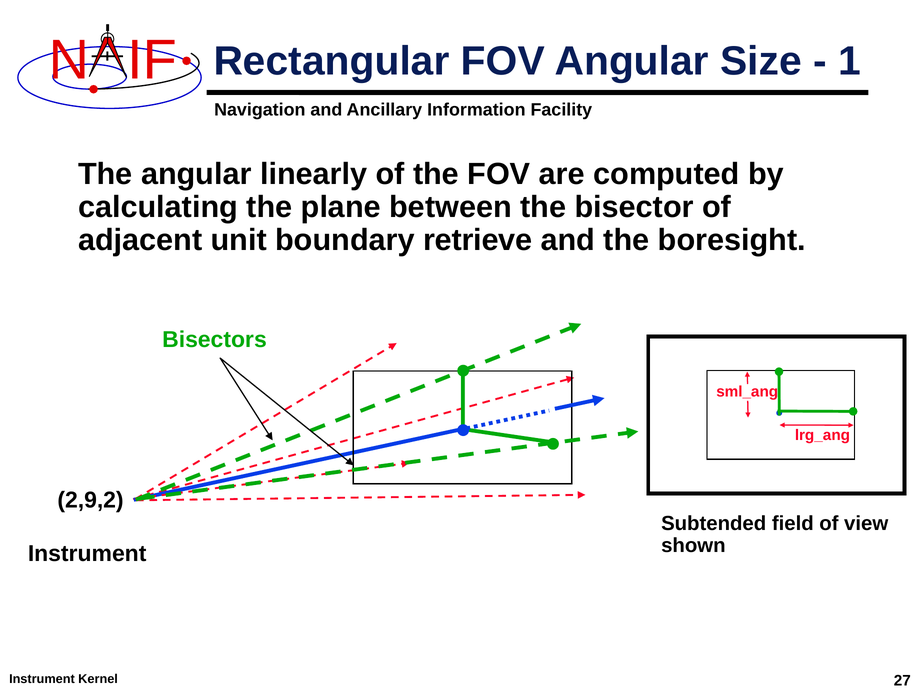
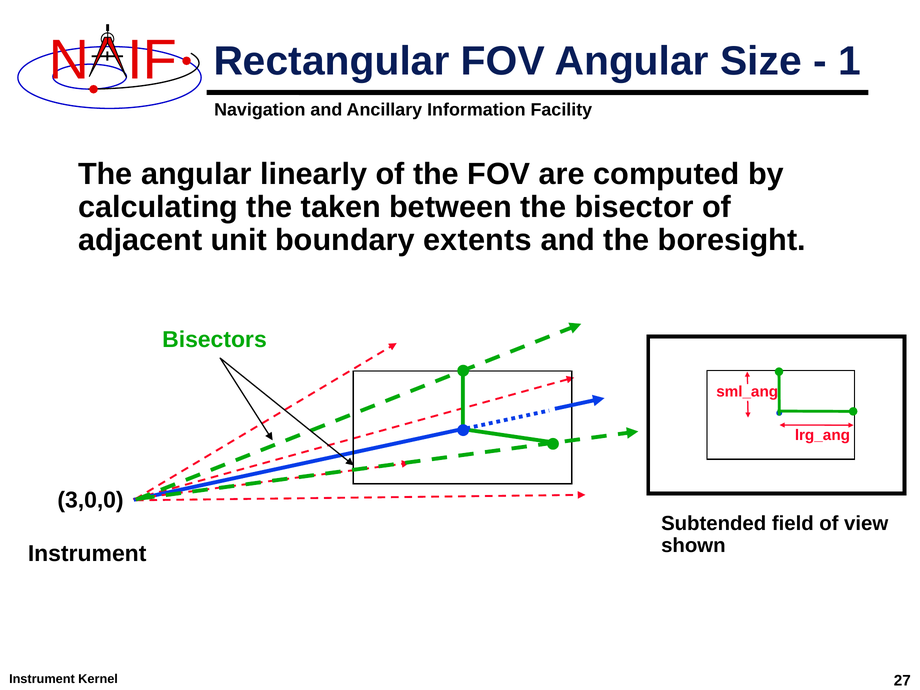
plane: plane -> taken
retrieve: retrieve -> extents
2,9,2: 2,9,2 -> 3,0,0
